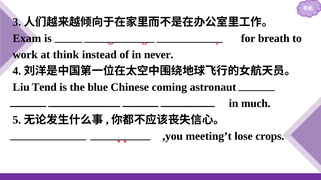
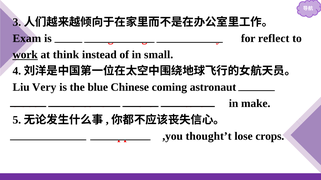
breath: breath -> reflect
work underline: none -> present
never: never -> small
Tend: Tend -> Very
much: much -> make
meeting’t: meeting’t -> thought’t
